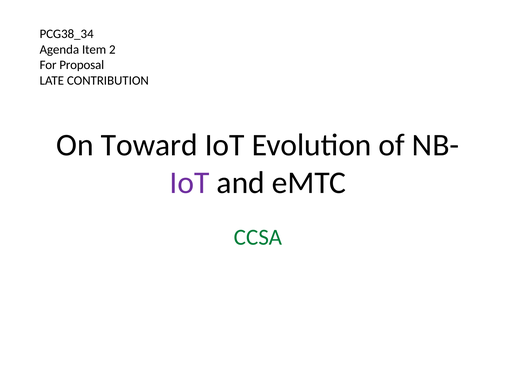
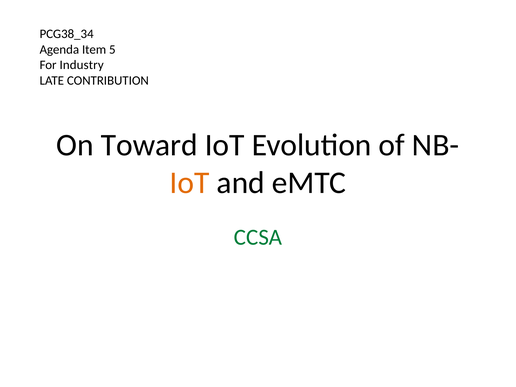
2: 2 -> 5
Proposal: Proposal -> Industry
IoT at (190, 183) colour: purple -> orange
